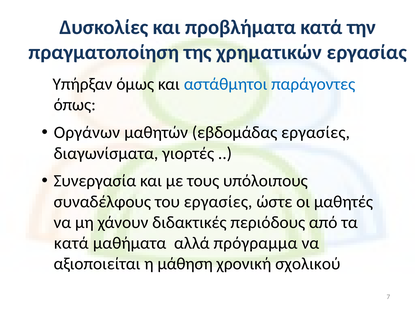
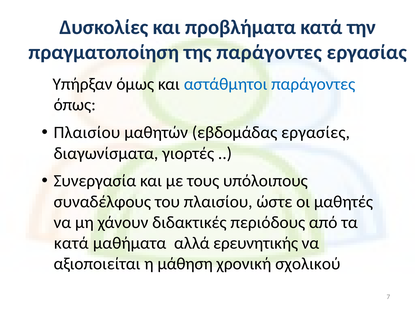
της χρηματικών: χρηματικών -> παράγοντες
Οργάνων at (87, 133): Οργάνων -> Πλαισίου
του εργασίες: εργασίες -> πλαισίου
πρόγραμμα: πρόγραμμα -> ερευνητικής
